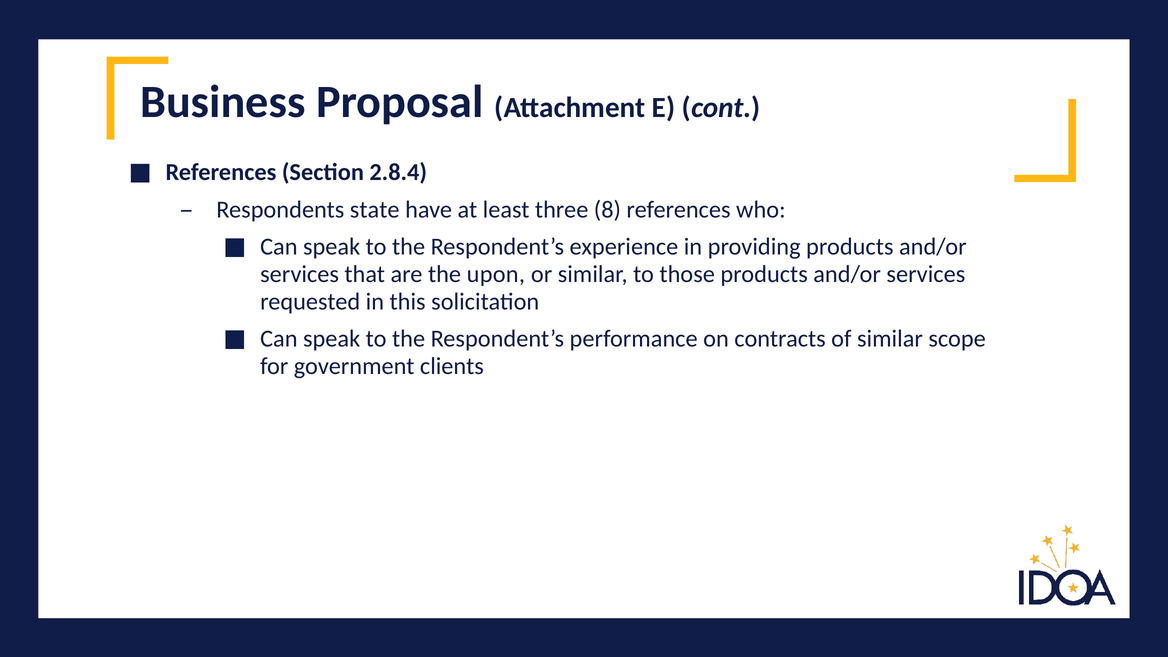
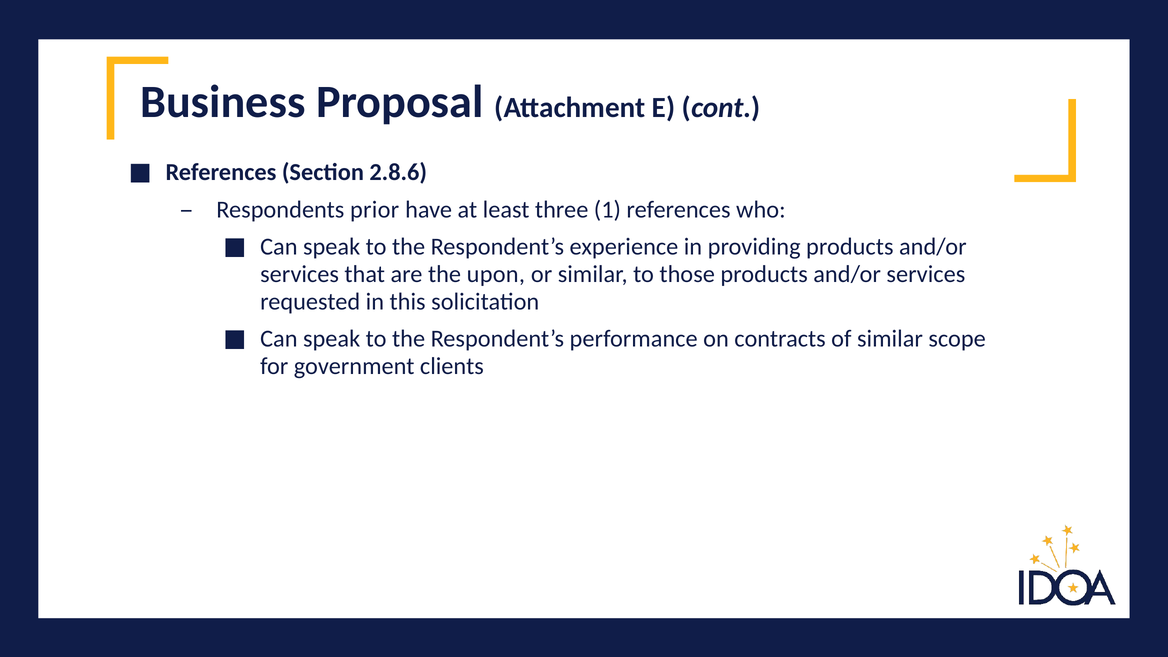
2.8.4: 2.8.4 -> 2.8.6
state: state -> prior
8: 8 -> 1
